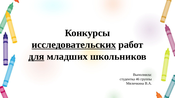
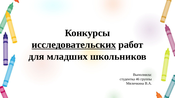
для underline: present -> none
